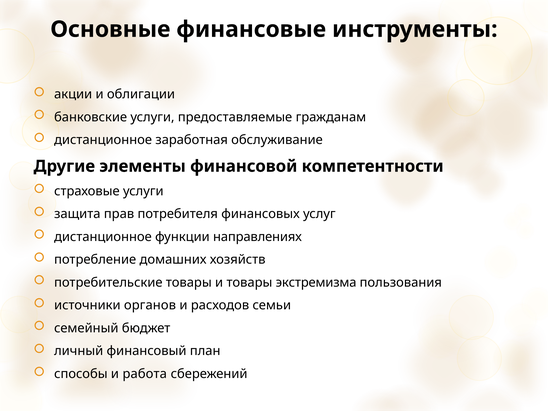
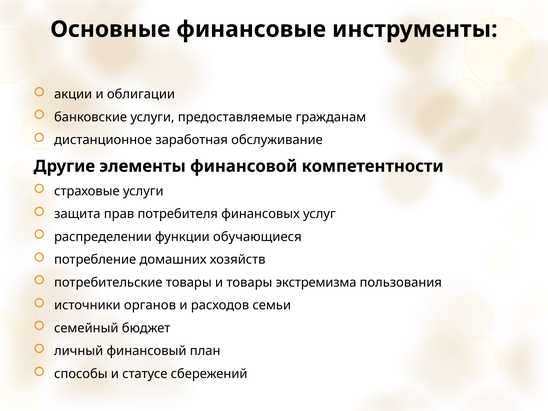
дистанционное at (103, 237): дистанционное -> распределении
направлениях: направлениях -> обучающиеся
работа: работа -> статусе
